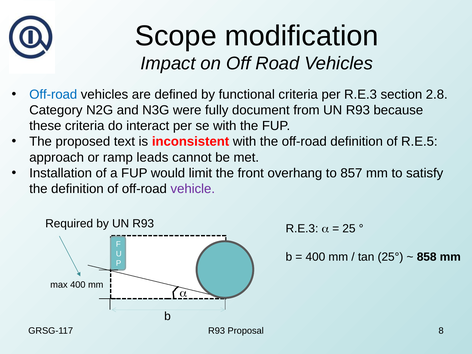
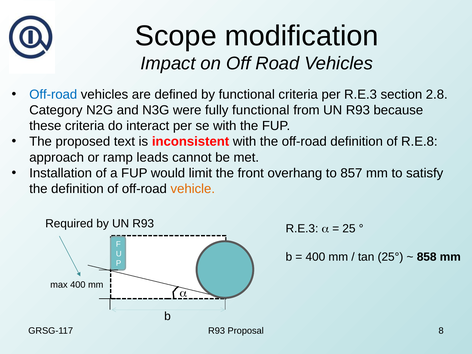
fully document: document -> functional
R.E.5: R.E.5 -> R.E.8
vehicle colour: purple -> orange
